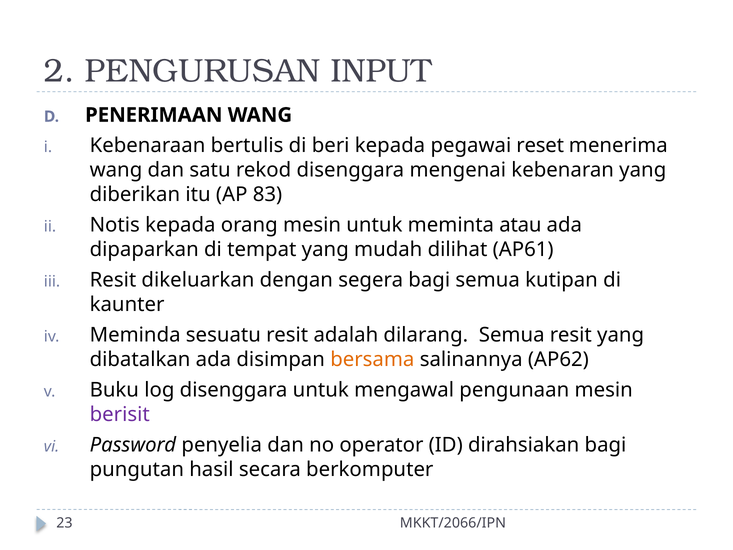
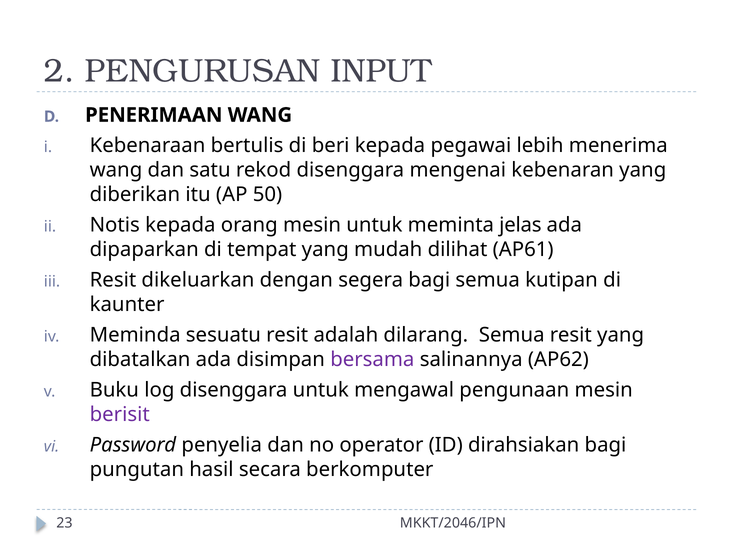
reset: reset -> lebih
83: 83 -> 50
atau: atau -> jelas
bersama colour: orange -> purple
MKKT/2066/IPN: MKKT/2066/IPN -> MKKT/2046/IPN
